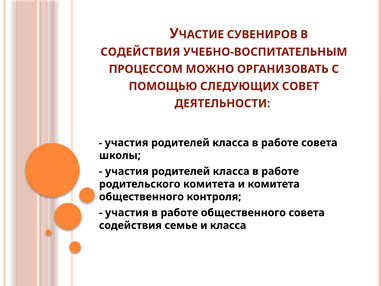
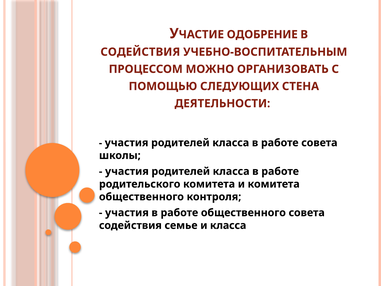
СУВЕНИРОВ: СУВЕНИРОВ -> ОДОБРЕНИЕ
СОВЕТ: СОВЕТ -> СТЕНА
